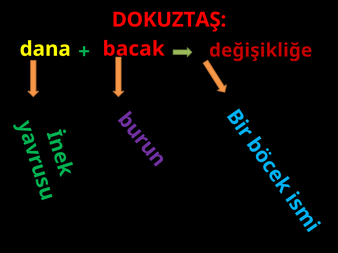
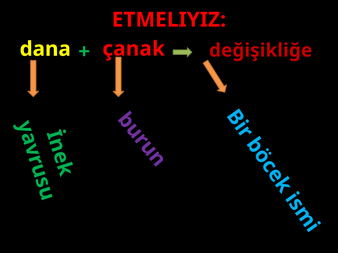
DOKUZTAŞ: DOKUZTAŞ -> ETMELIYIZ
bacak: bacak -> çanak
